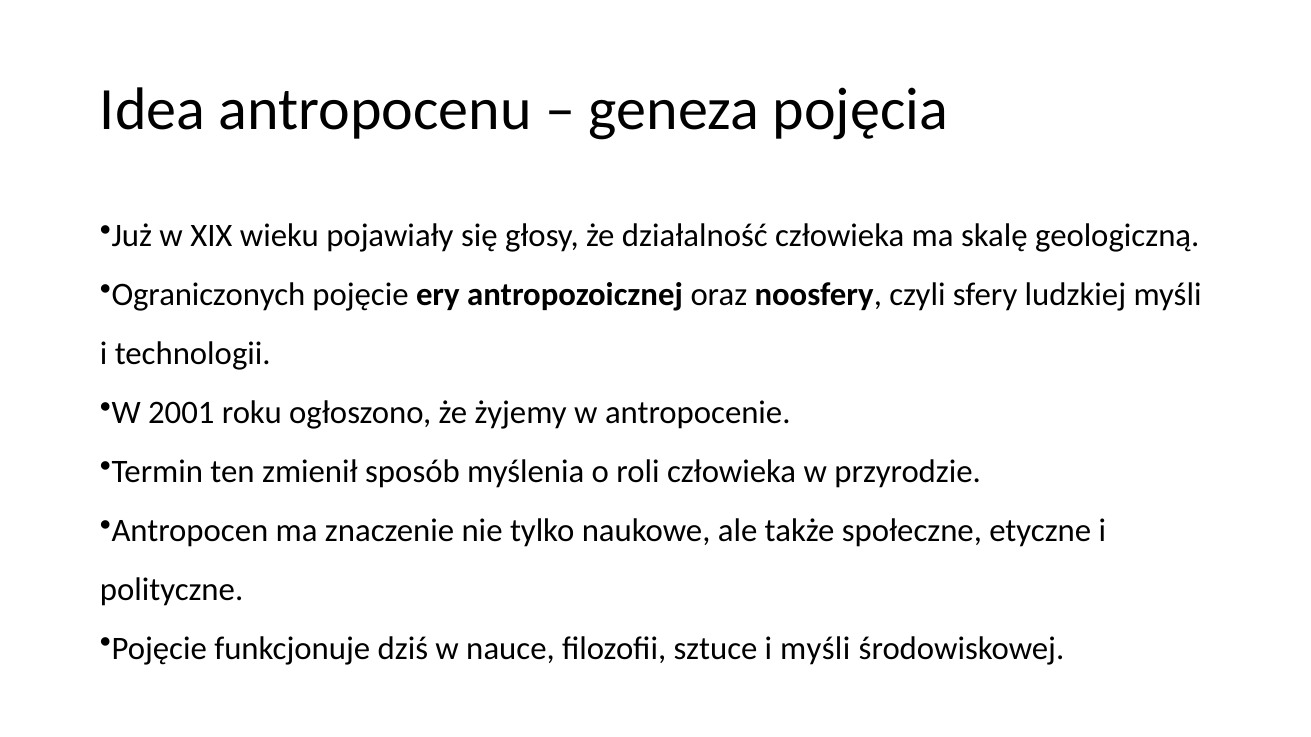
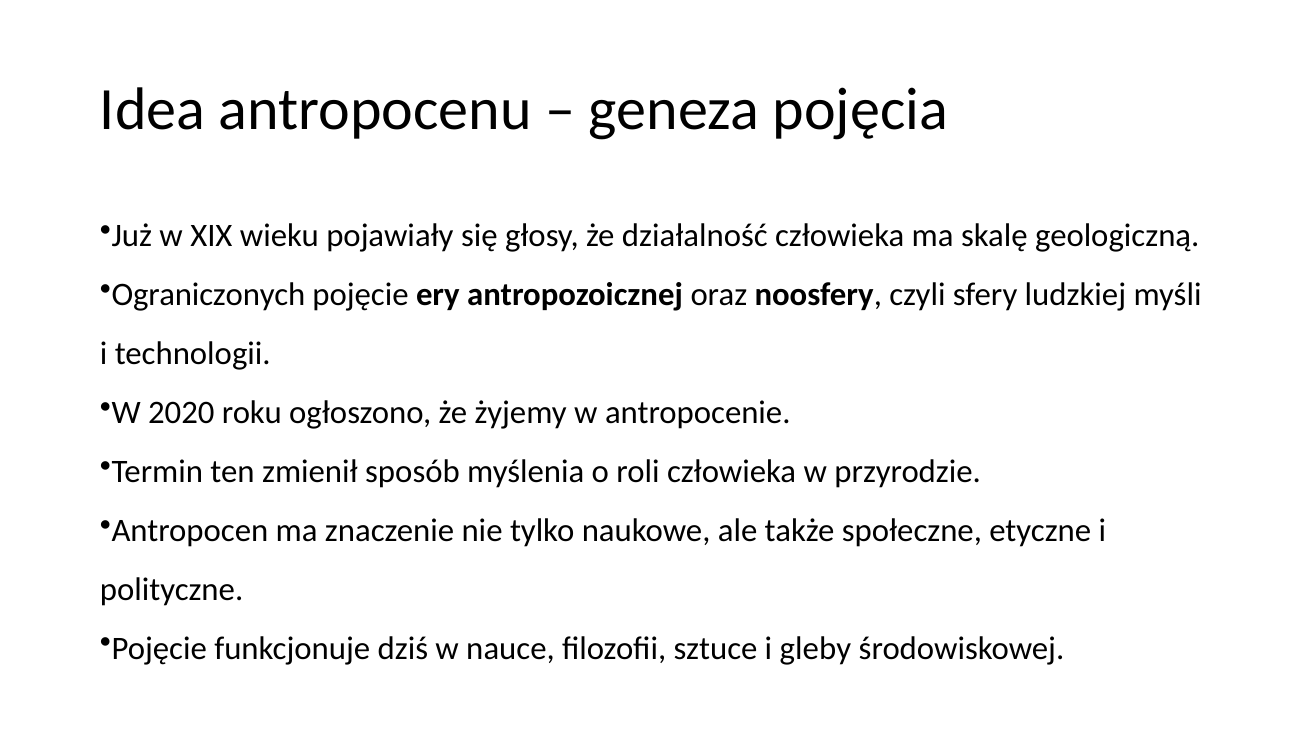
2001: 2001 -> 2020
i myśli: myśli -> gleby
